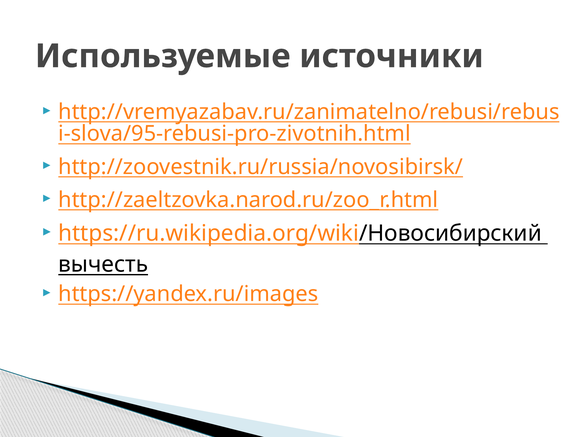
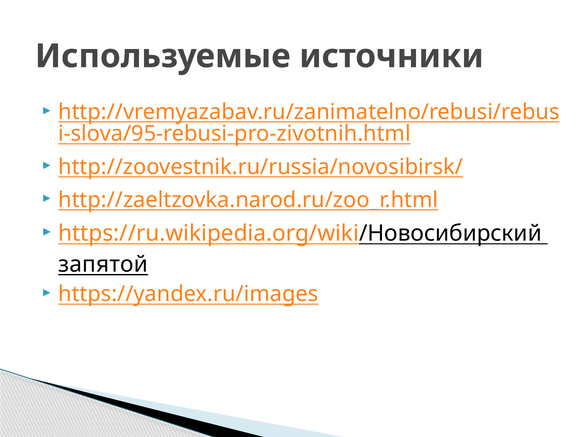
вычесть: вычесть -> запятой
